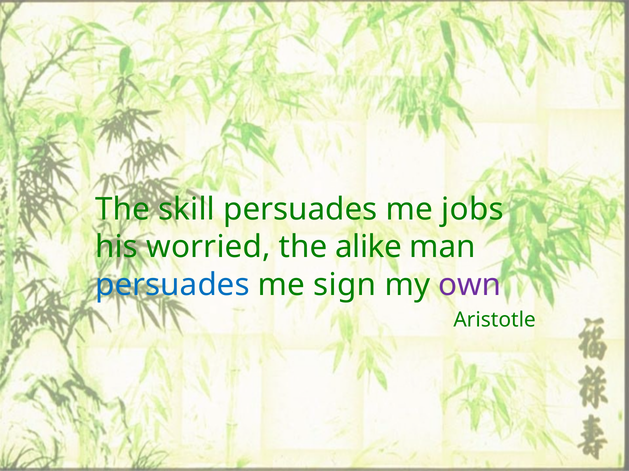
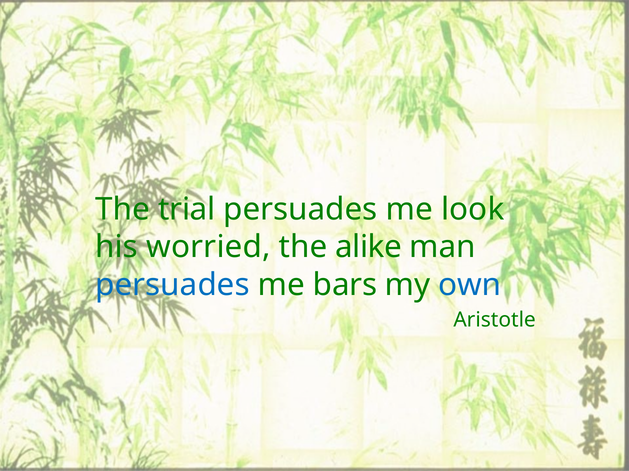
skill: skill -> trial
jobs: jobs -> look
sign: sign -> bars
own colour: purple -> blue
